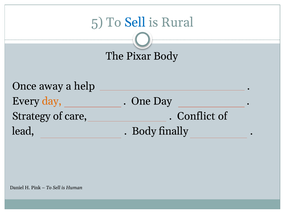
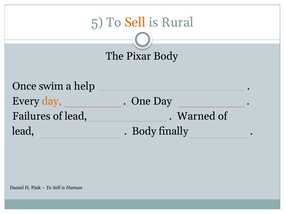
Sell at (135, 22) colour: blue -> orange
away: away -> swim
Strategy: Strategy -> Failures
care at (76, 116): care -> lead
Conflict: Conflict -> Warned
